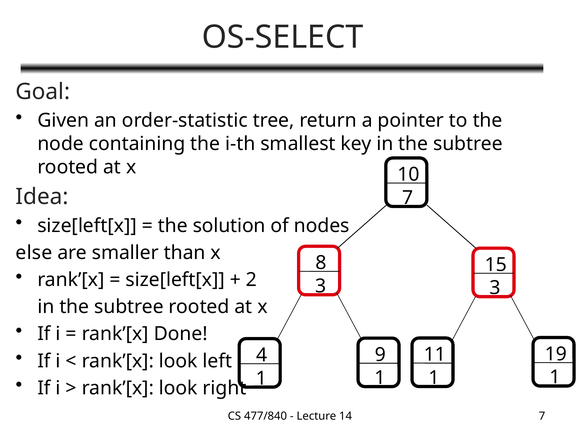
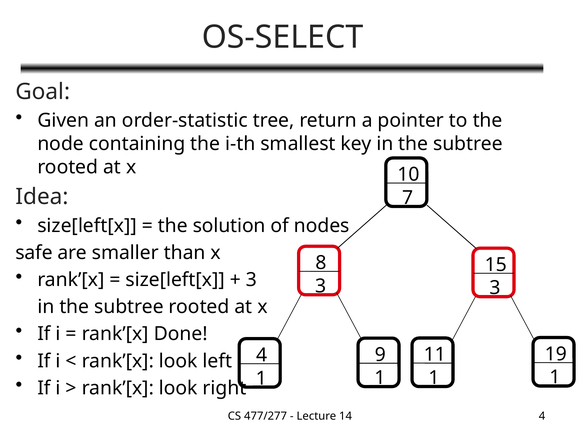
else: else -> safe
2 at (251, 280): 2 -> 3
477/840: 477/840 -> 477/277
14 7: 7 -> 4
